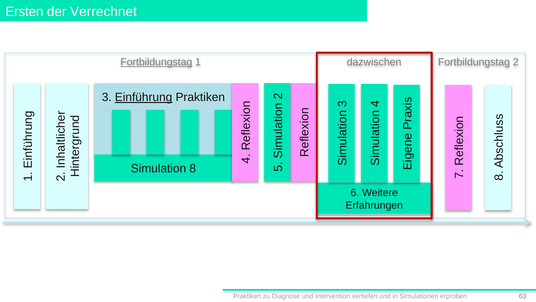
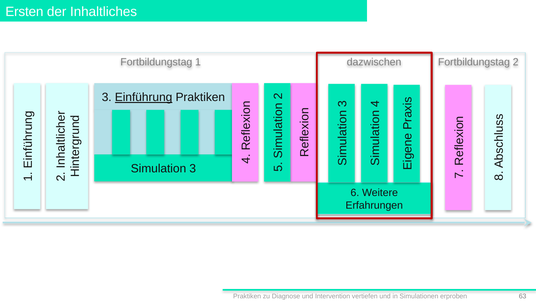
Verrechnet: Verrechnet -> Inhaltliches
Fortbildungstag at (156, 62) underline: present -> none
Simulation 8: 8 -> 3
